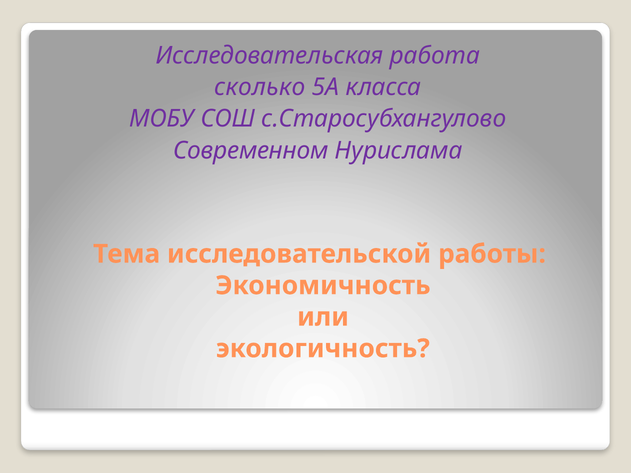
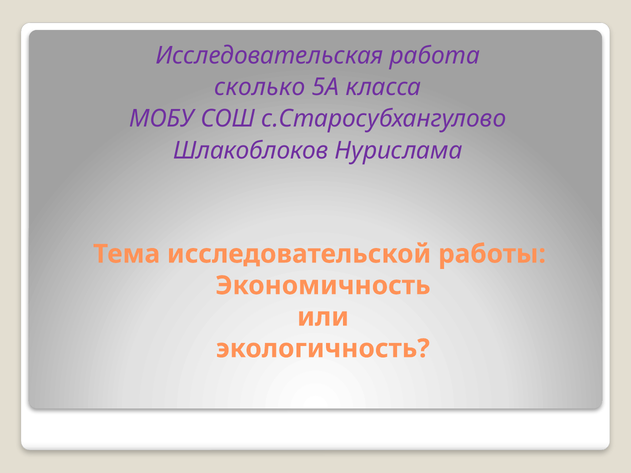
Современном: Современном -> Шлакоблоков
